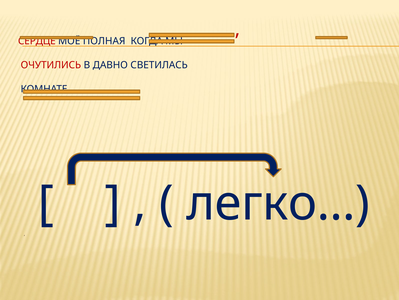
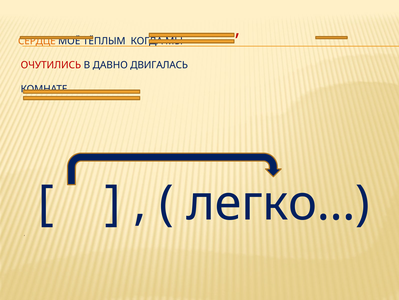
СЕРДЦЕ colour: red -> orange
ПОЛНАЯ: ПОЛНАЯ -> ТЁПЛЫМ
СВЕТИЛАСЬ: СВЕТИЛАСЬ -> ДВИГАЛАСЬ
